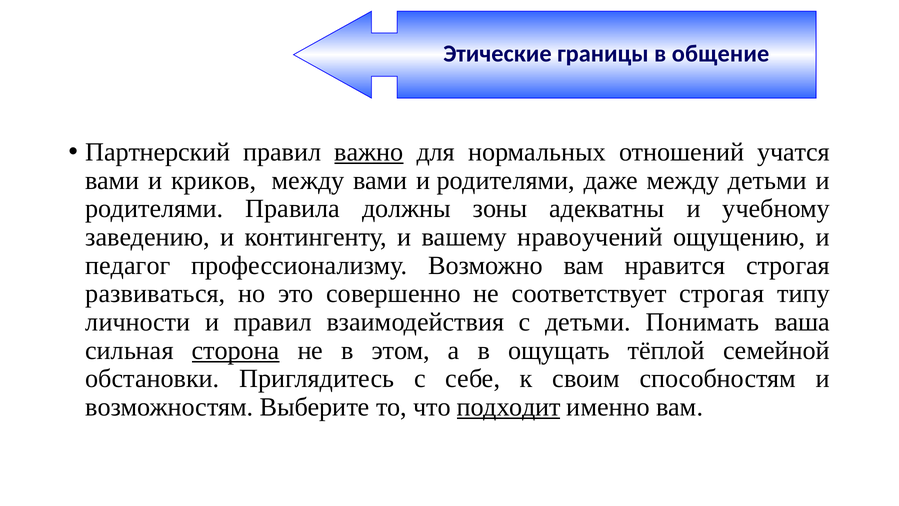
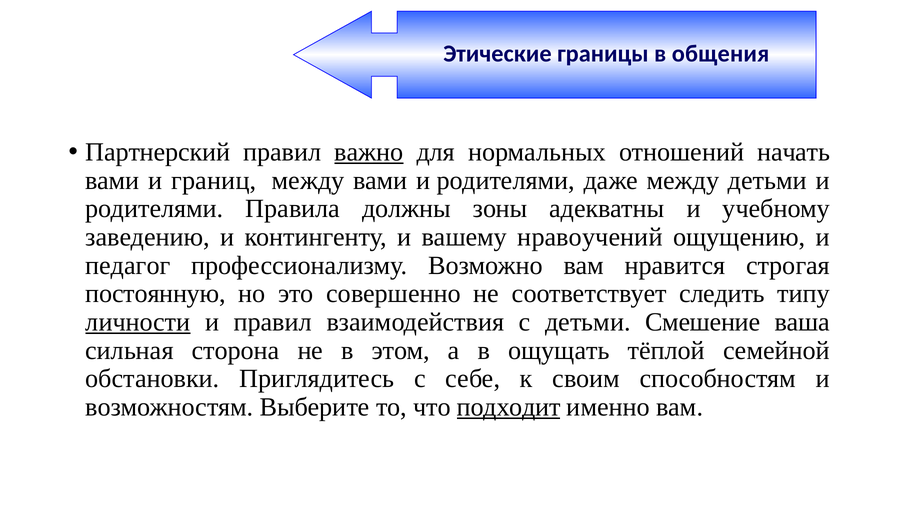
общение: общение -> общения
учатся: учатся -> начать
криков: криков -> границ
развиваться: развиваться -> постоянную
соответствует строгая: строгая -> следить
личности underline: none -> present
Понимать: Понимать -> Смешение
сторона underline: present -> none
